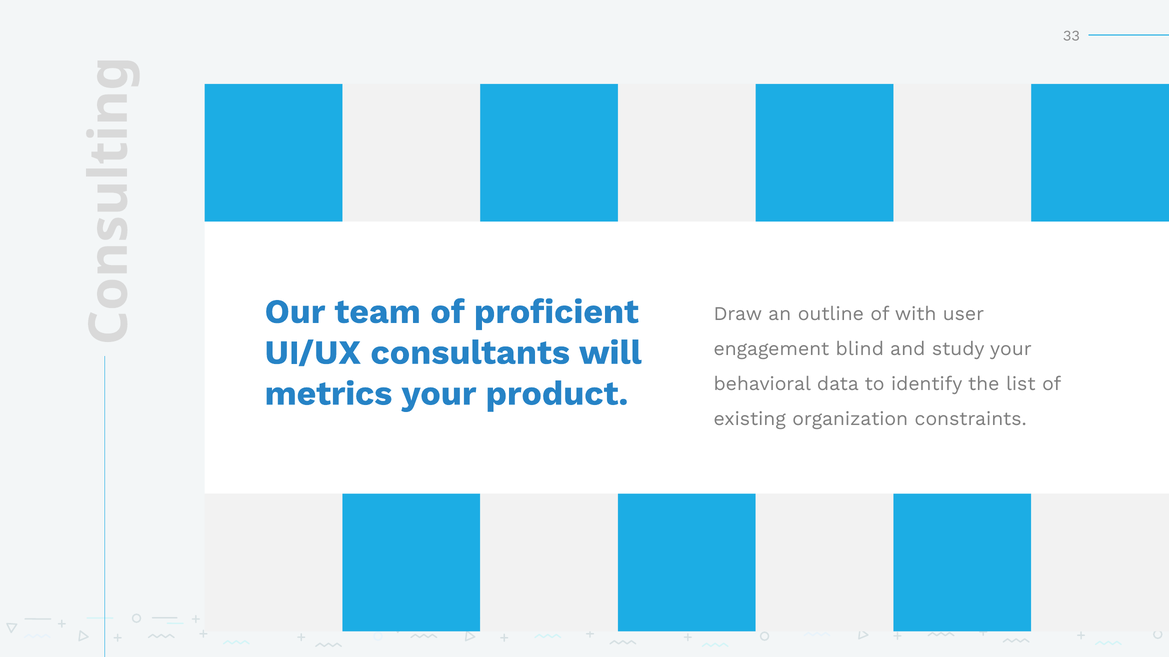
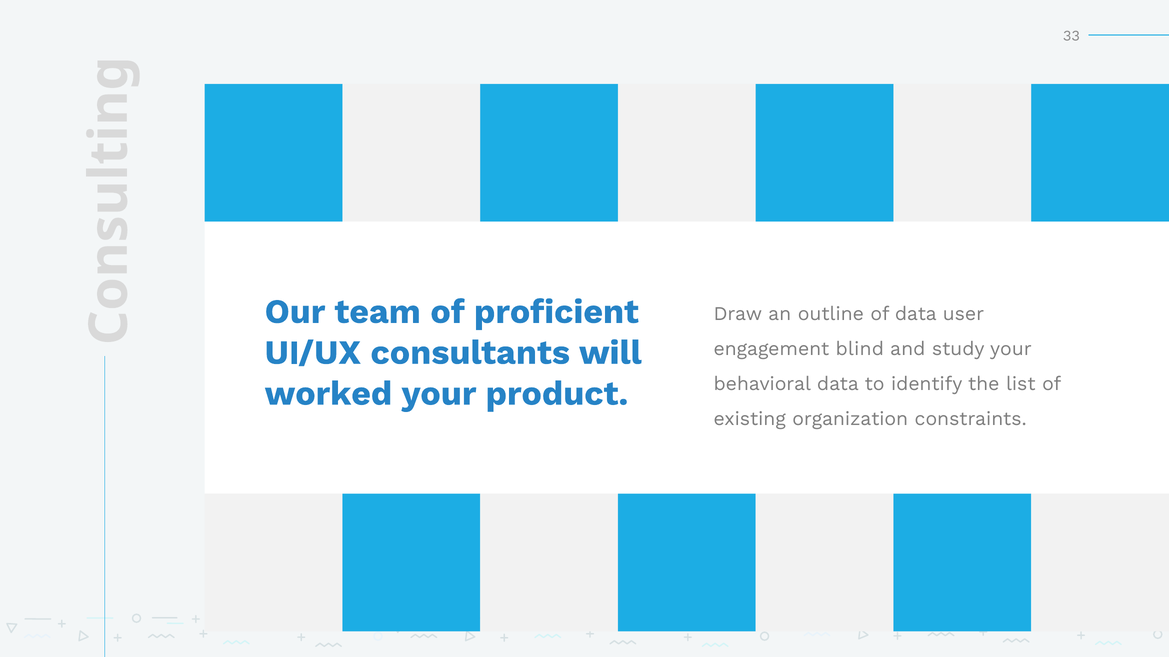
of with: with -> data
metrics: metrics -> worked
